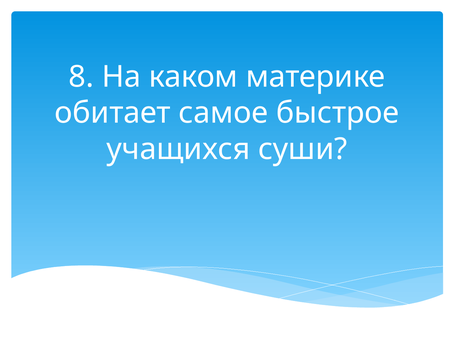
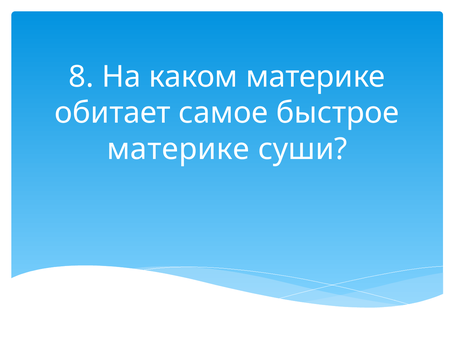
учащихся at (178, 150): учащихся -> материке
